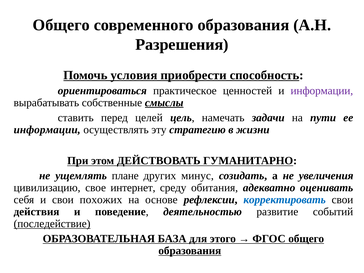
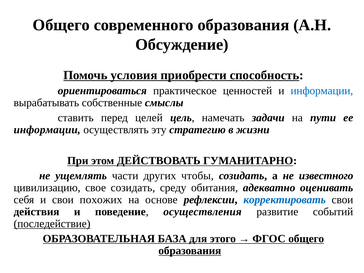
Разрешения: Разрешения -> Обсуждение
информации at (322, 91) colour: purple -> blue
смыслы underline: present -> none
плане: плане -> части
минус: минус -> чтобы
увеличения: увеличения -> известного
свое интернет: интернет -> созидать
деятельностью: деятельностью -> осуществления
